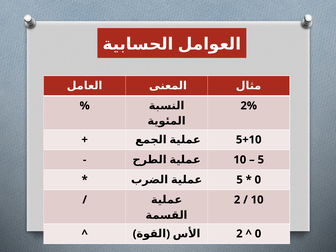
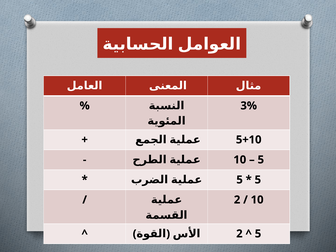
2%: 2% -> 3%
0 at (258, 180): 0 -> 5
0 at (258, 234): 0 -> 5
